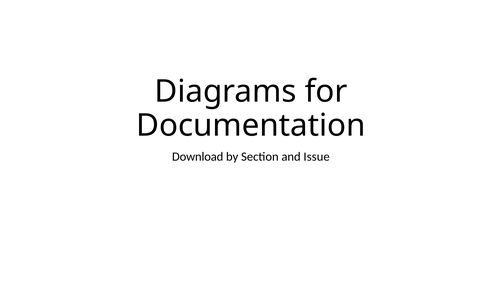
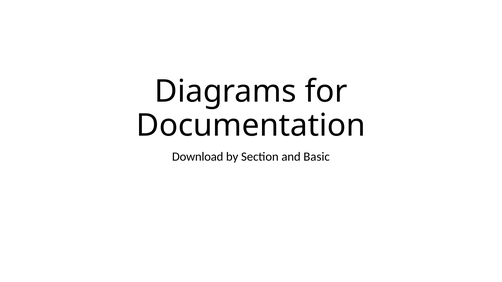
Issue: Issue -> Basic
